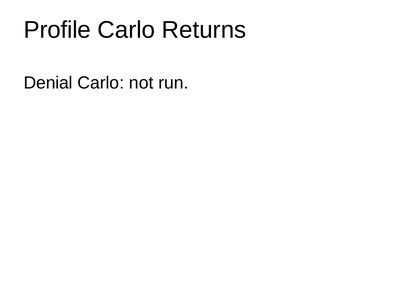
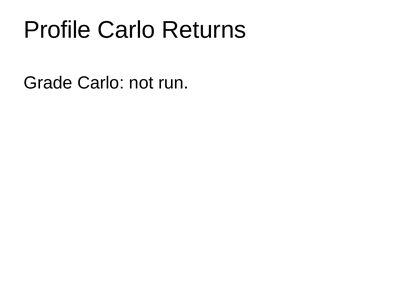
Denial: Denial -> Grade
